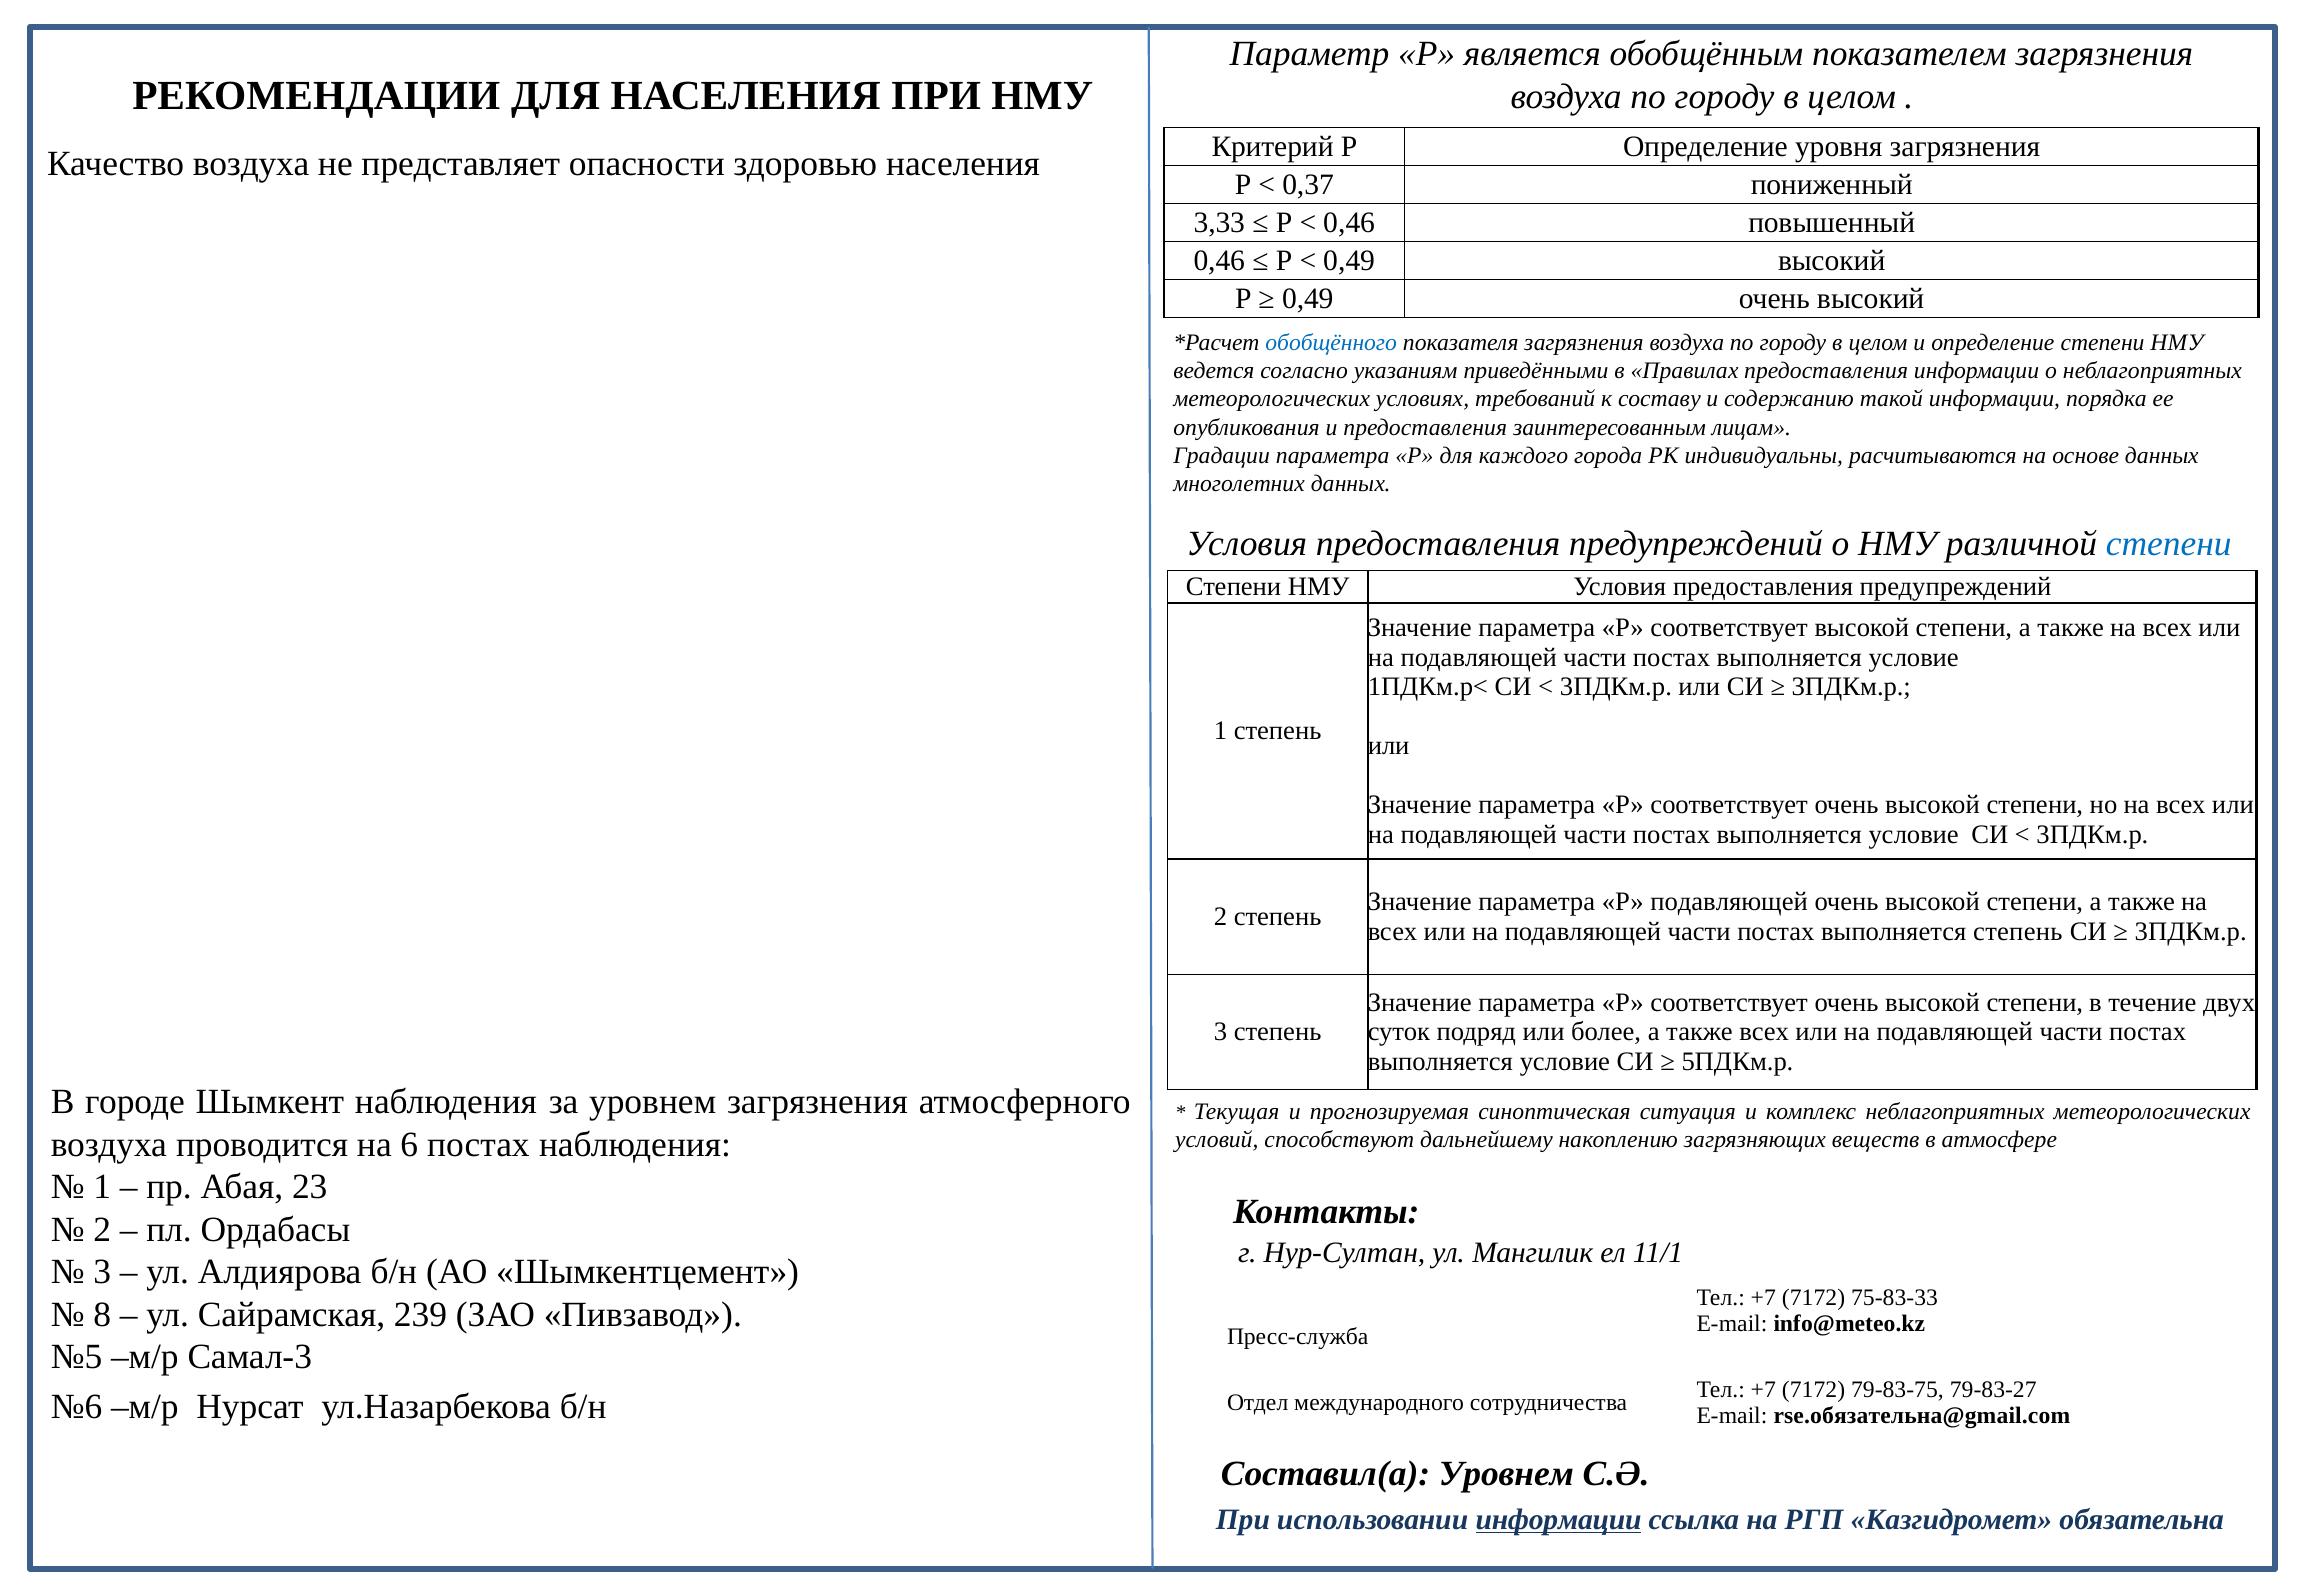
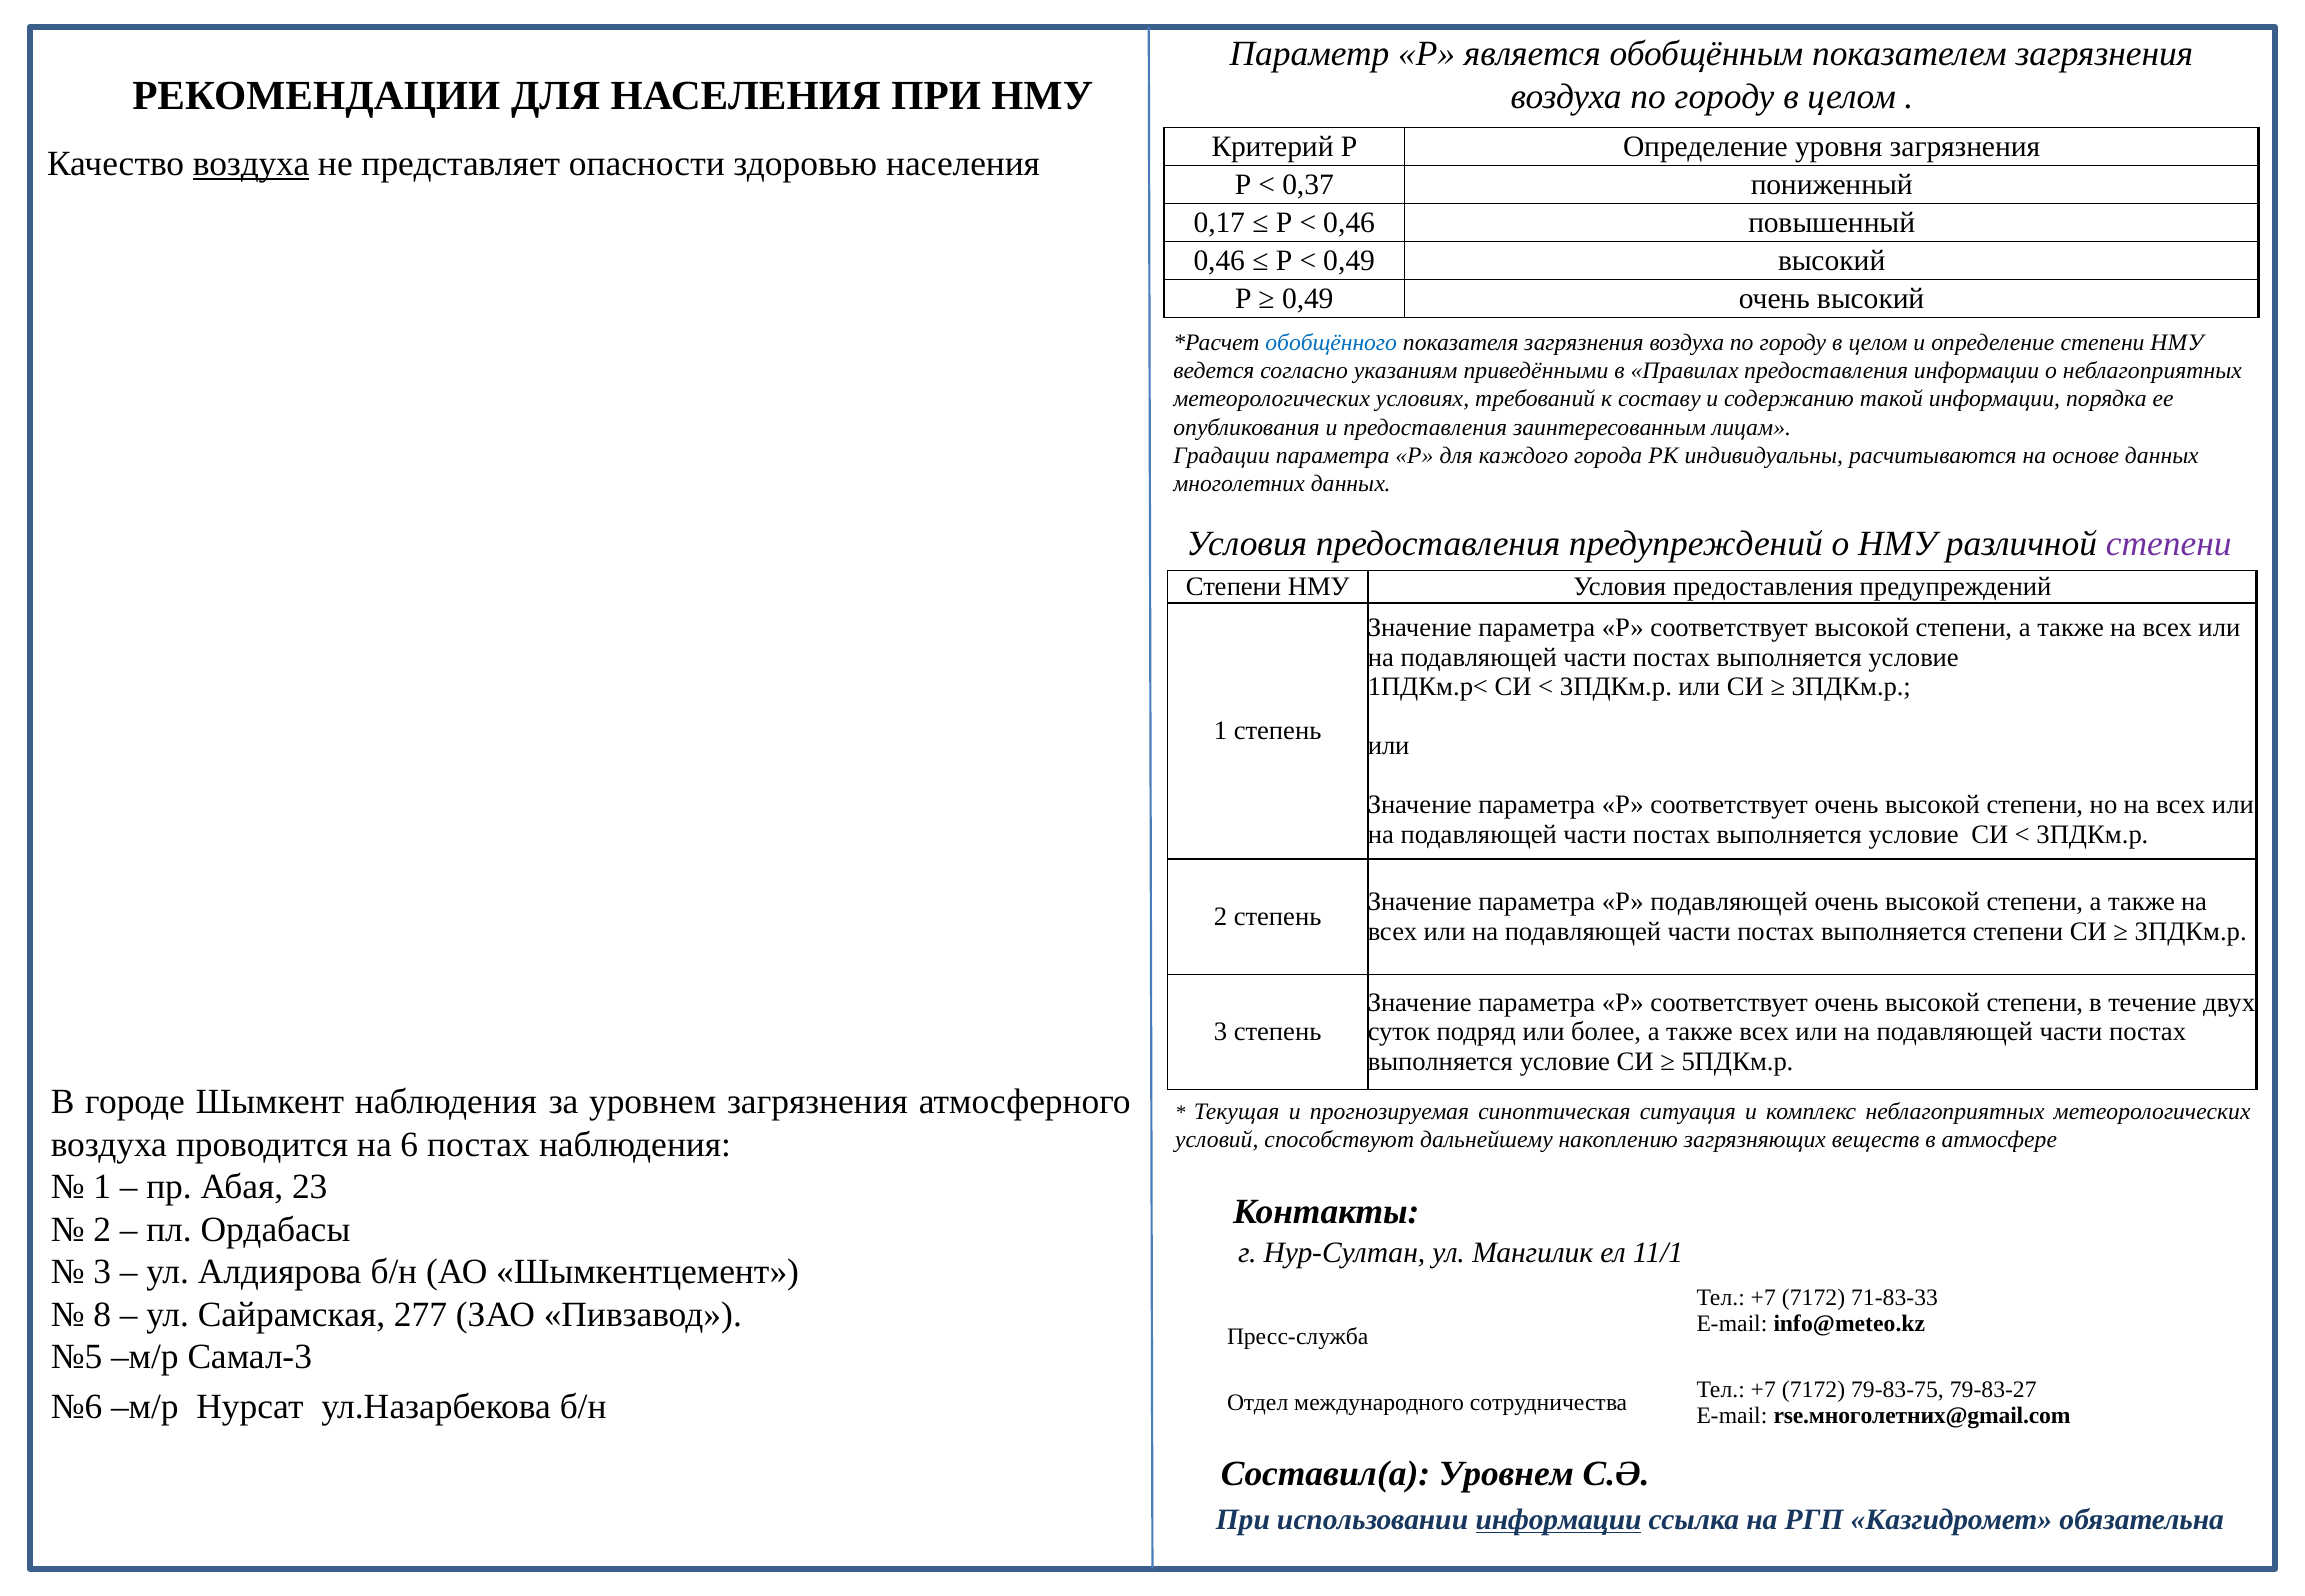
воздуха at (251, 163) underline: none -> present
3,33: 3,33 -> 0,17
степени at (2169, 544) colour: blue -> purple
выполняется степень: степень -> степени
75-83-33: 75-83-33 -> 71-83-33
239: 239 -> 277
rse.обязательна@gmail.com: rse.обязательна@gmail.com -> rse.многолетних@gmail.com
